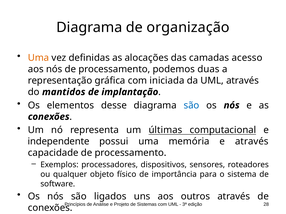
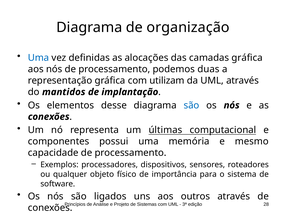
Uma at (39, 58) colour: orange -> blue
camadas acesso: acesso -> gráfica
iniciada: iniciada -> utilizam
independente: independente -> componentes
e através: através -> mesmo
